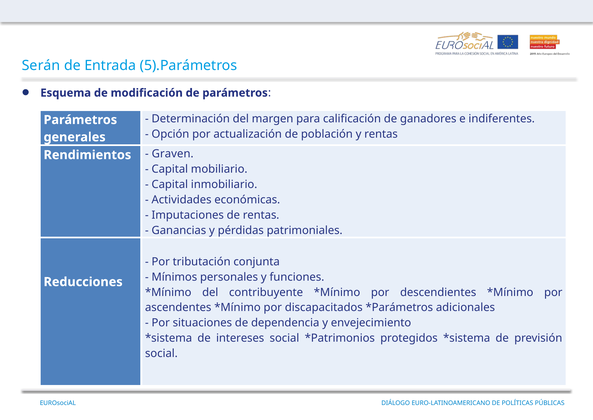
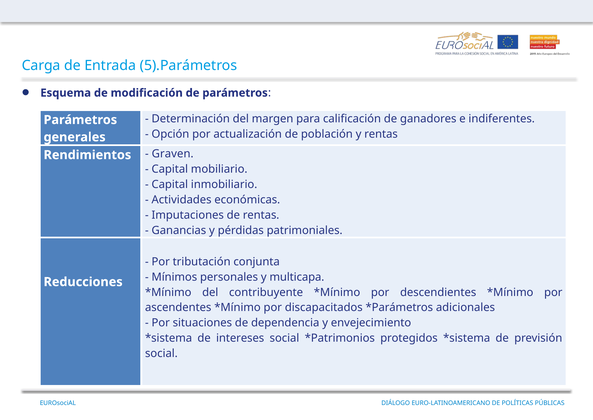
Serán: Serán -> Carga
funciones: funciones -> multicapa
